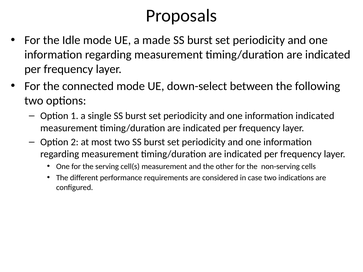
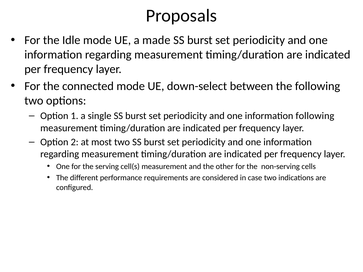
information indicated: indicated -> following
